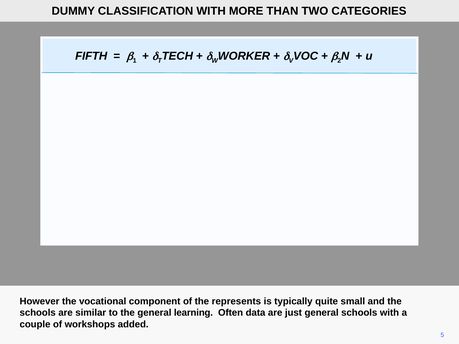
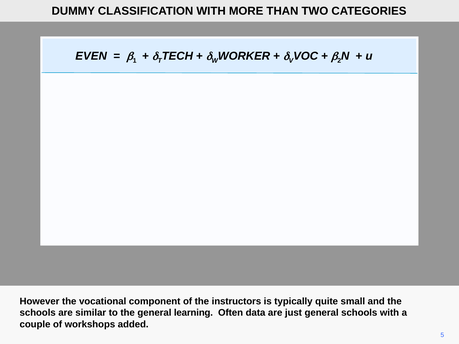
FIFTH: FIFTH -> EVEN
represents: represents -> instructors
